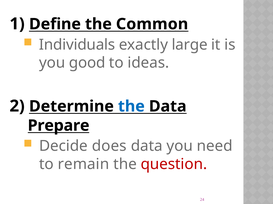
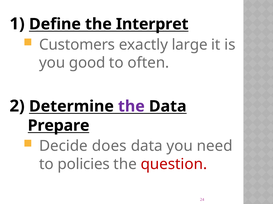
Common: Common -> Interpret
Individuals: Individuals -> Customers
ideas: ideas -> often
the at (131, 107) colour: blue -> purple
remain: remain -> policies
